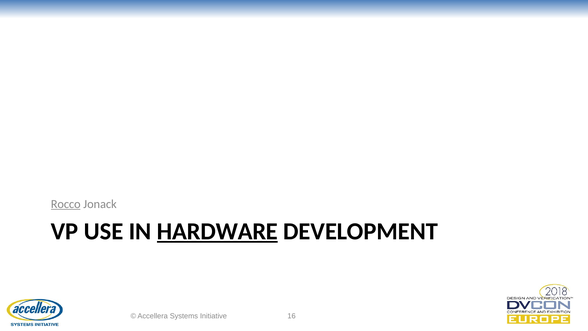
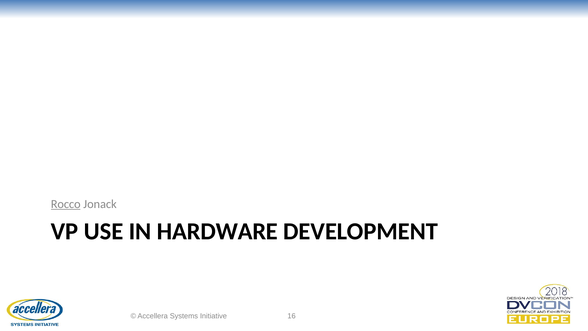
HARDWARE underline: present -> none
